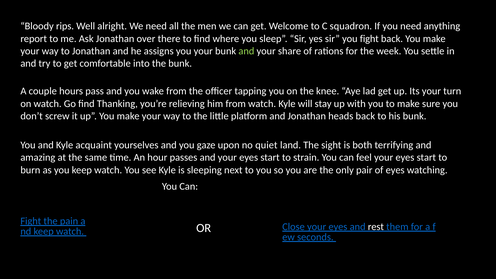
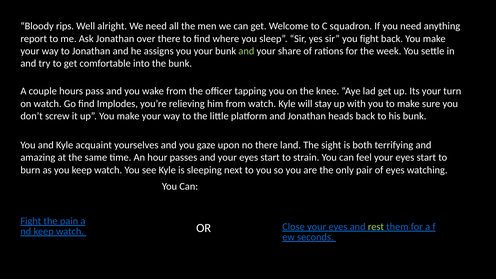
Thanking: Thanking -> Implodes
no quiet: quiet -> there
rest colour: white -> light green
